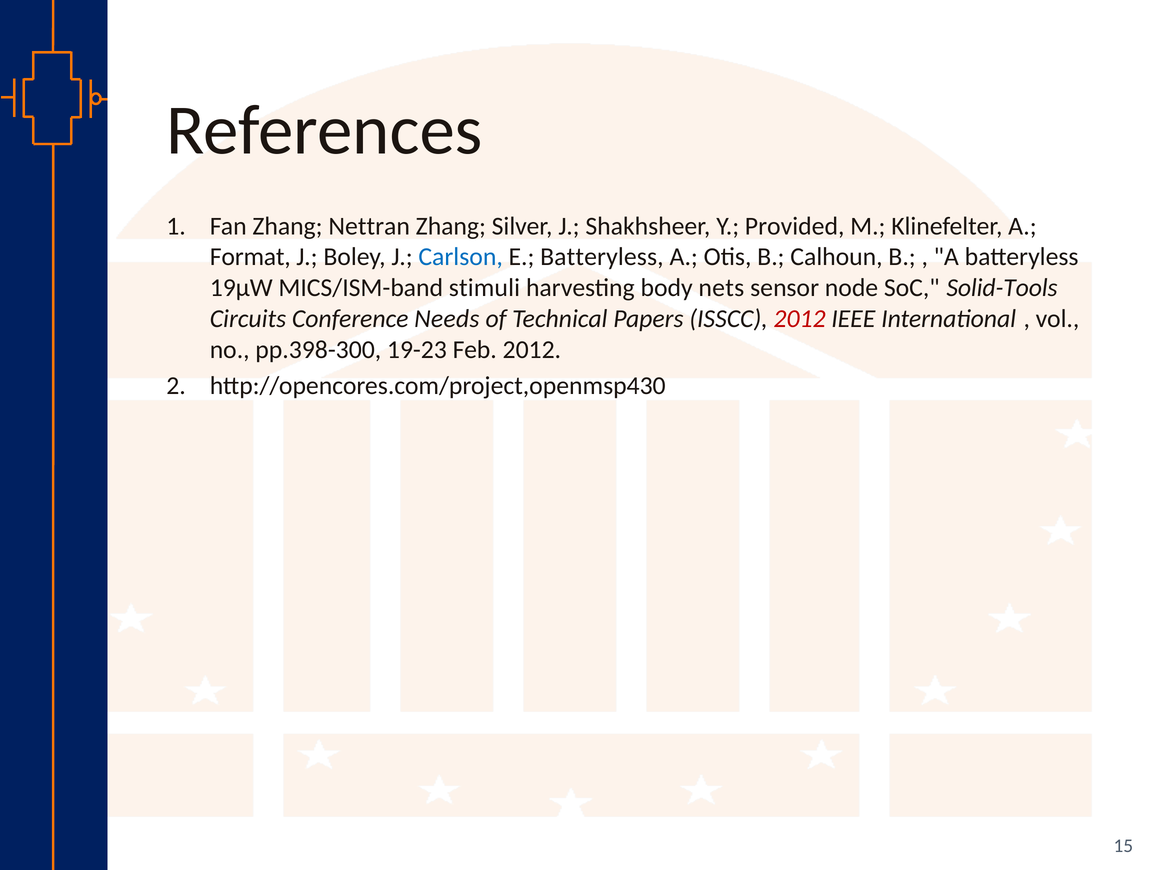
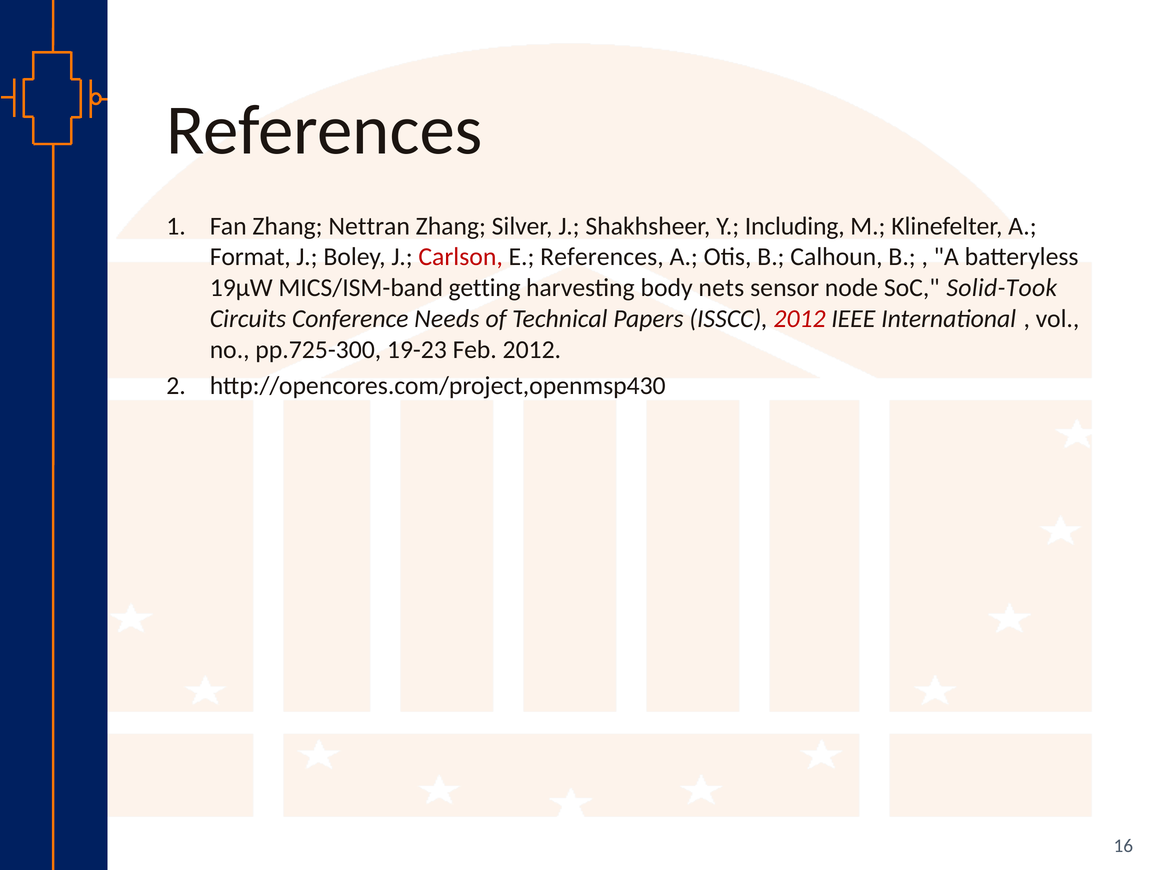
Provided: Provided -> Including
Carlson colour: blue -> red
E Batteryless: Batteryless -> References
stimuli: stimuli -> getting
Solid-Tools: Solid-Tools -> Solid-Took
pp.398-300: pp.398-300 -> pp.725-300
15: 15 -> 16
